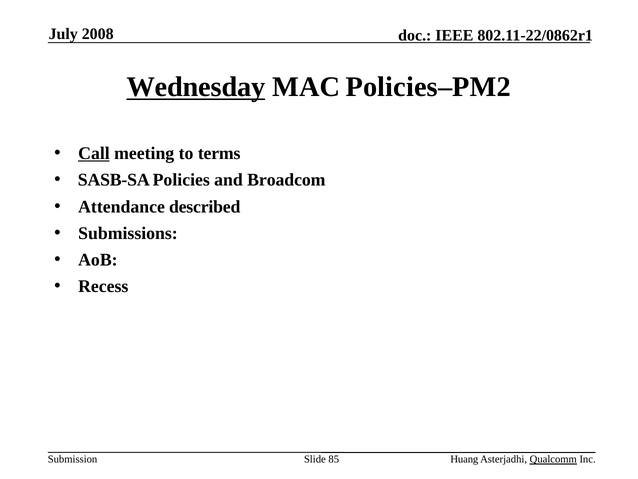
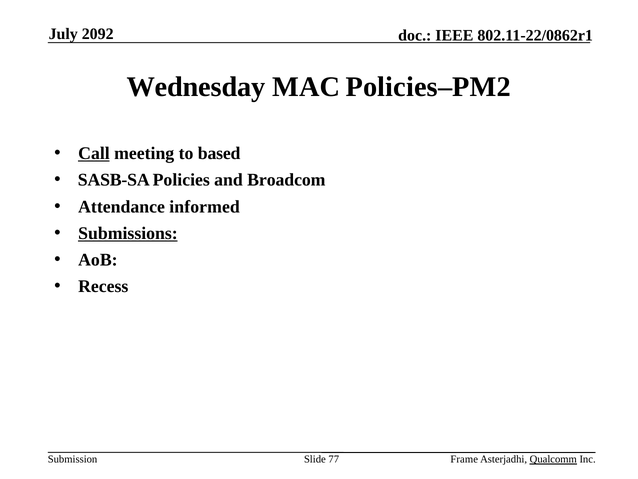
2008: 2008 -> 2092
Wednesday underline: present -> none
terms: terms -> based
described: described -> informed
Submissions underline: none -> present
85: 85 -> 77
Huang: Huang -> Frame
